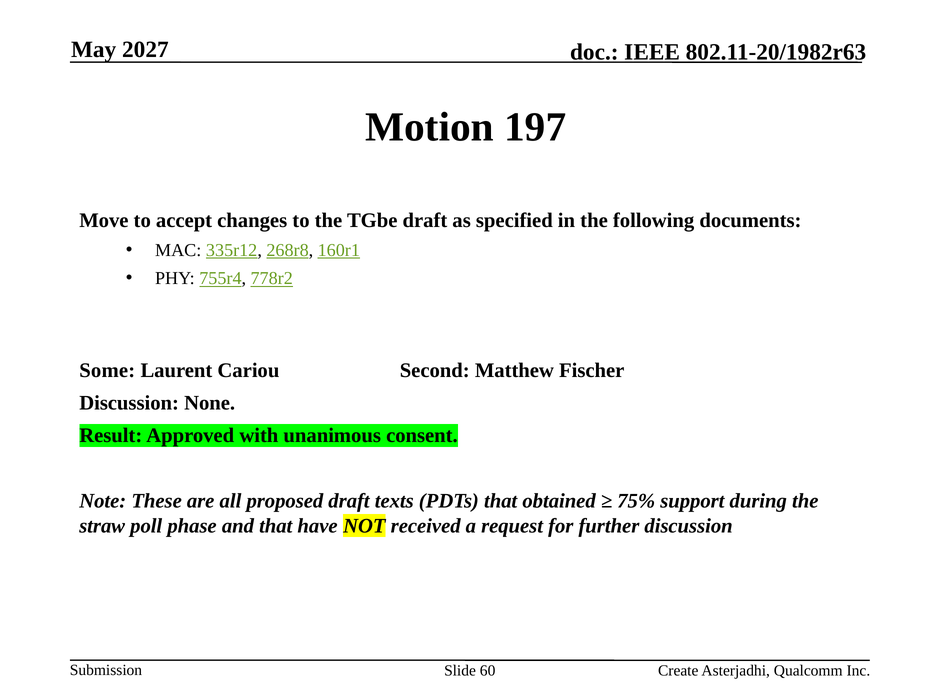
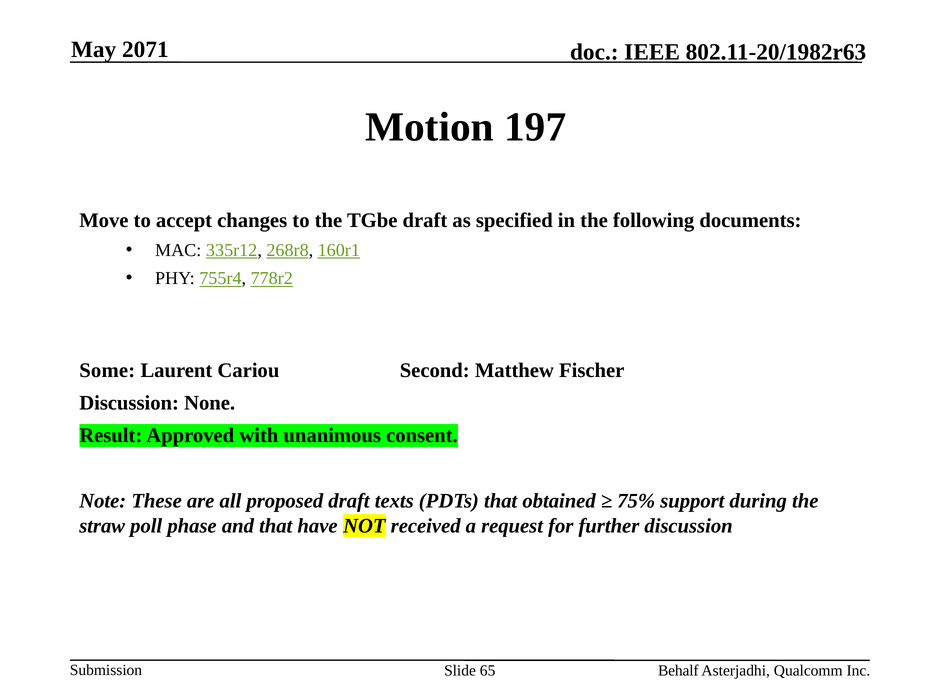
2027: 2027 -> 2071
60: 60 -> 65
Create: Create -> Behalf
